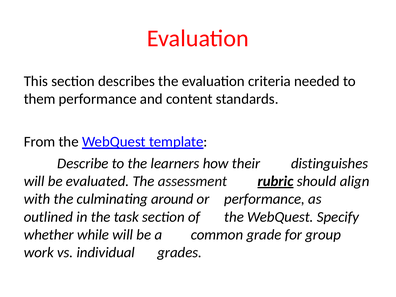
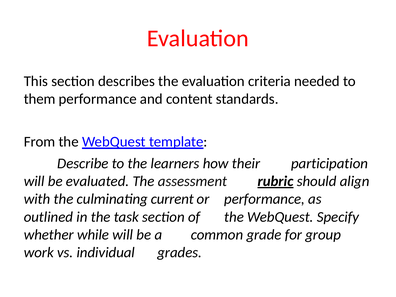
distinguishes: distinguishes -> participation
around: around -> current
